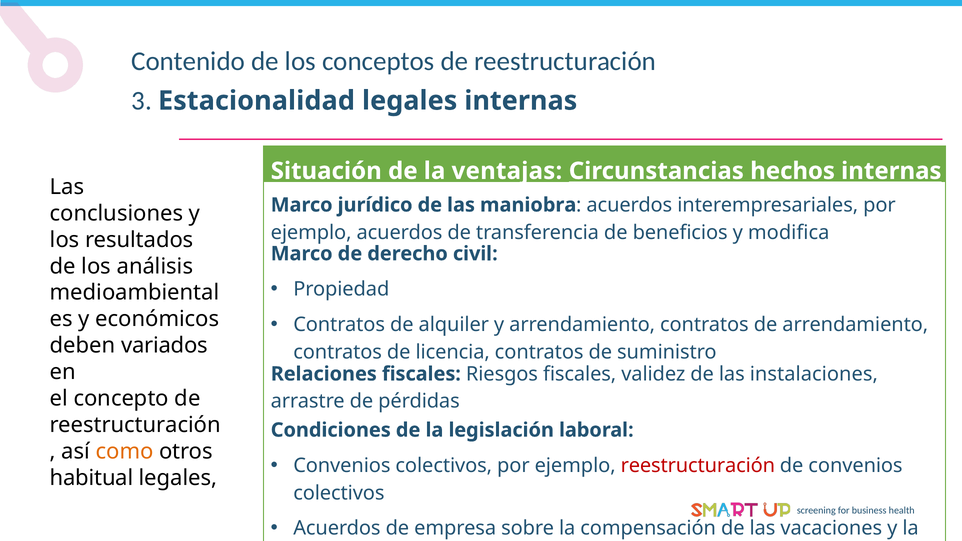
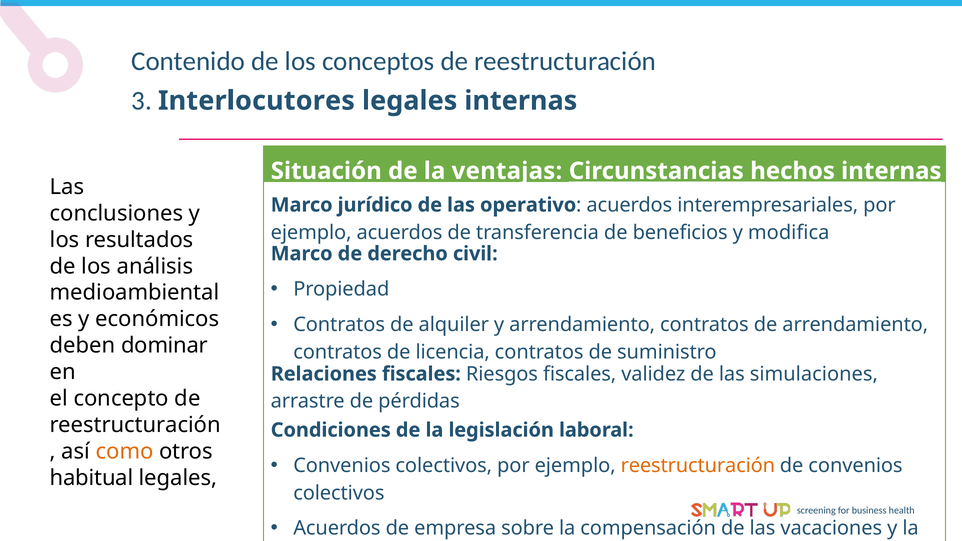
Estacionalidad: Estacionalidad -> Interlocutores
maniobra: maniobra -> operativo
variados: variados -> dominar
instalaciones: instalaciones -> simulaciones
reestructuración at (698, 466) colour: red -> orange
